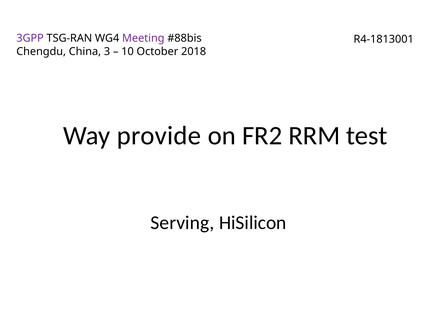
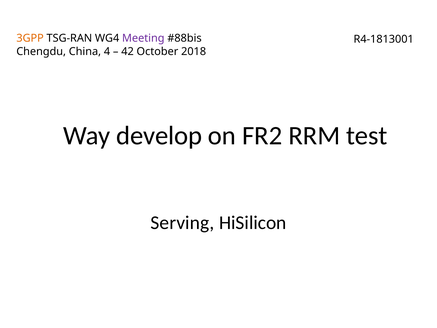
3GPP colour: purple -> orange
3: 3 -> 4
10: 10 -> 42
provide: provide -> develop
